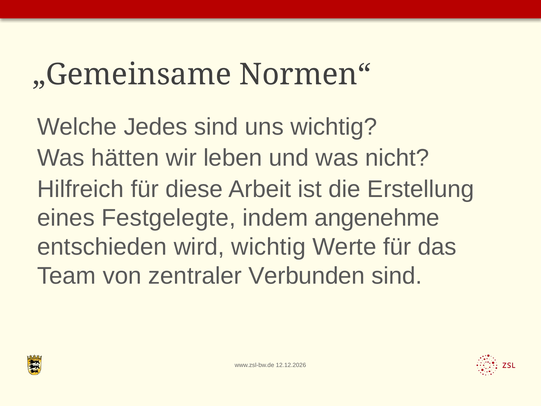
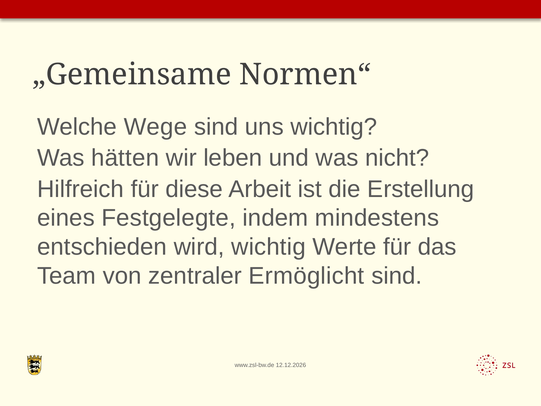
Jedes: Jedes -> Wege
angenehme: angenehme -> mindestens
Verbunden: Verbunden -> Ermöglicht
